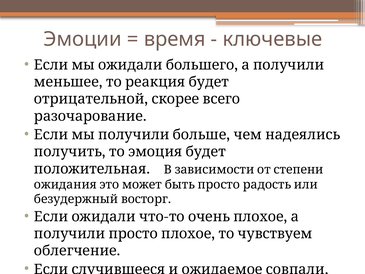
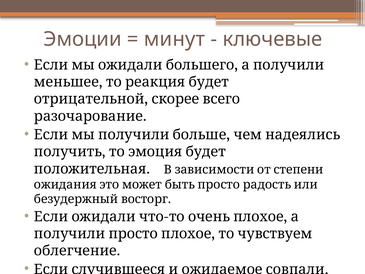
время: время -> минут
